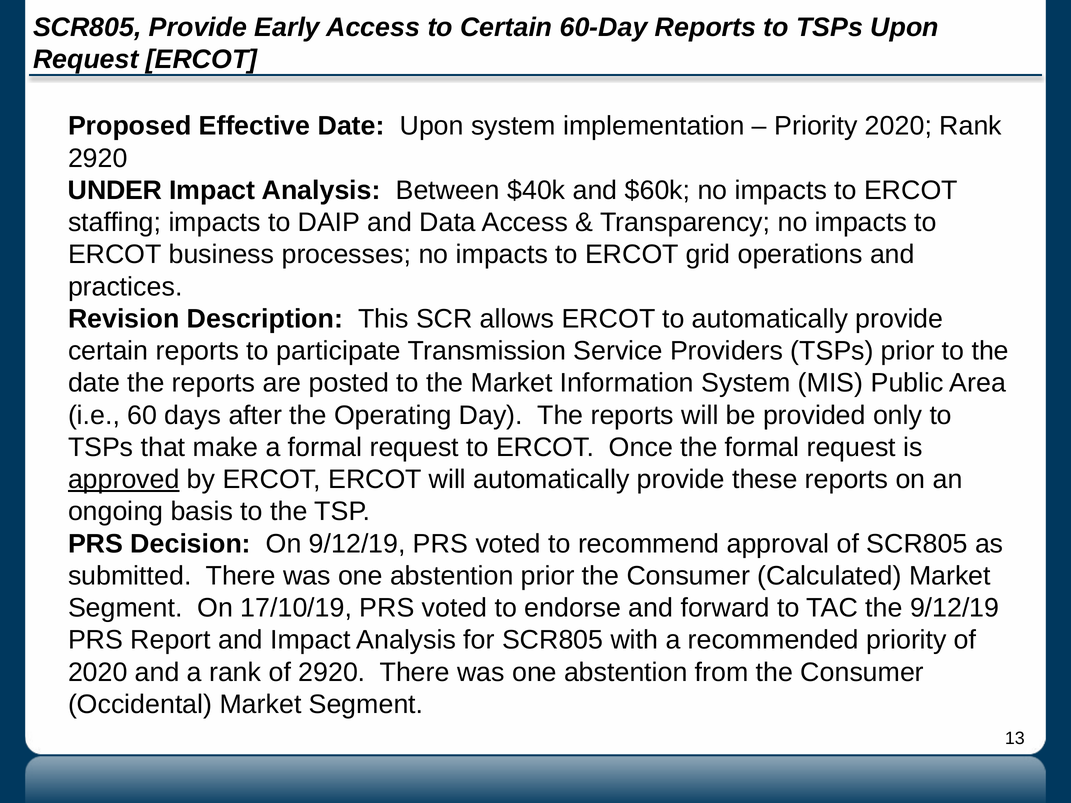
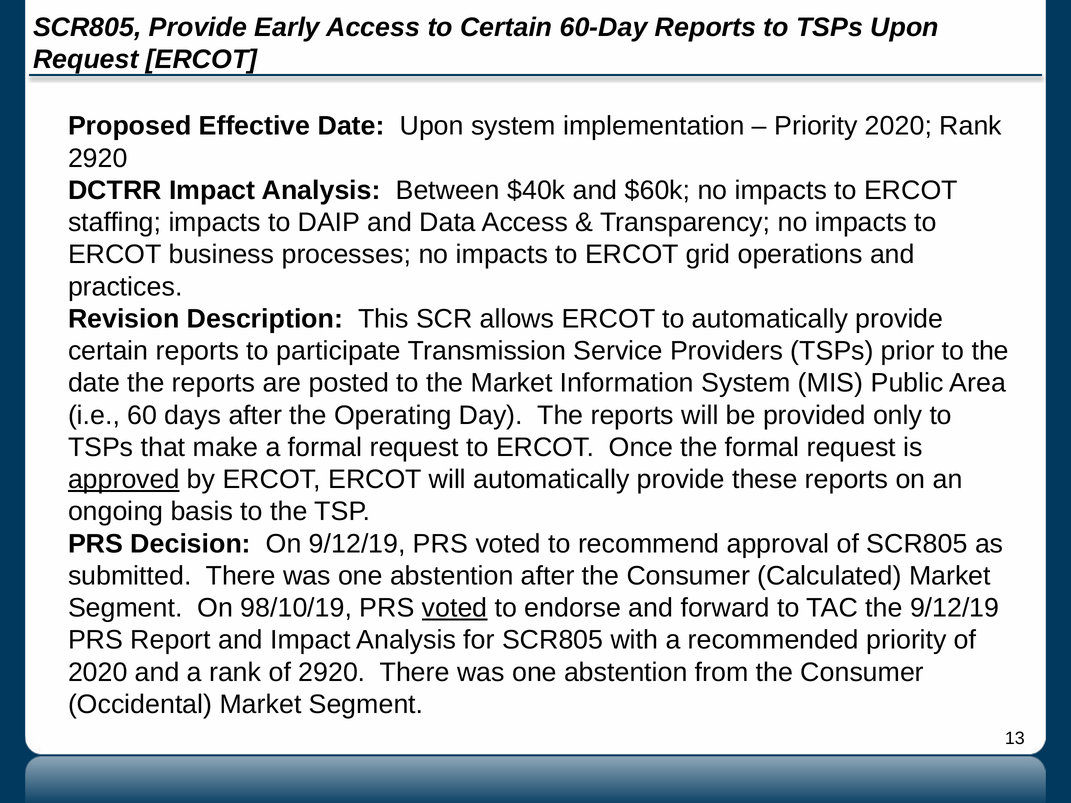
UNDER: UNDER -> DCTRR
abstention prior: prior -> after
17/10/19: 17/10/19 -> 98/10/19
voted at (455, 608) underline: none -> present
